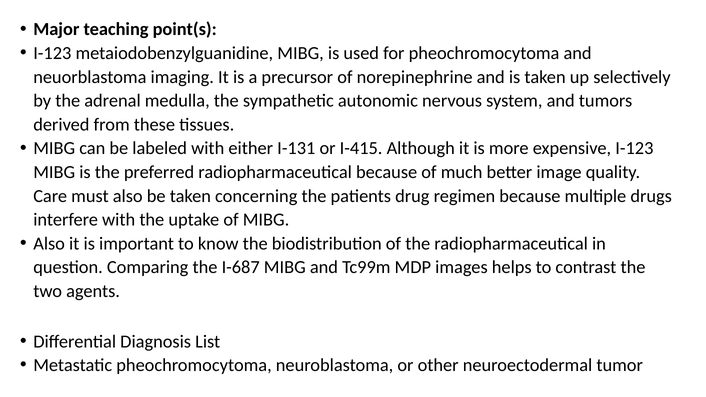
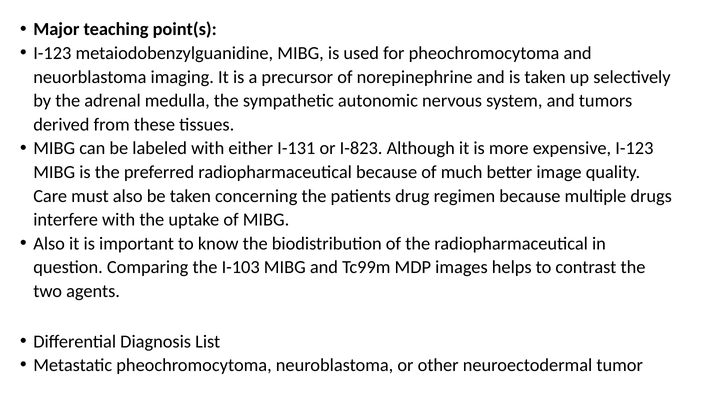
I-415: I-415 -> I-823
I-687: I-687 -> I-103
